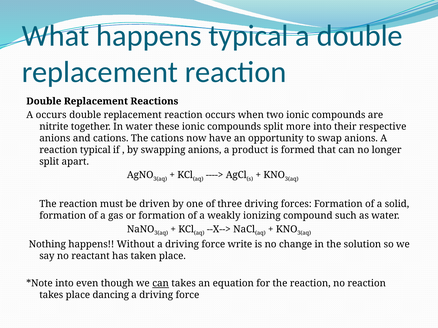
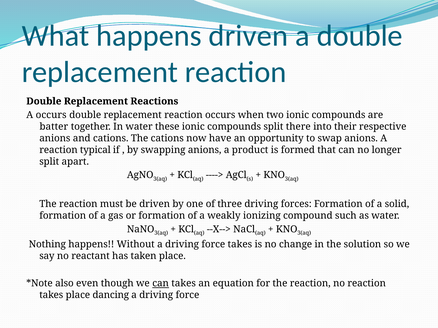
happens typical: typical -> driven
nitrite: nitrite -> batter
more: more -> there
force write: write -> takes
into at (64, 284): into -> also
